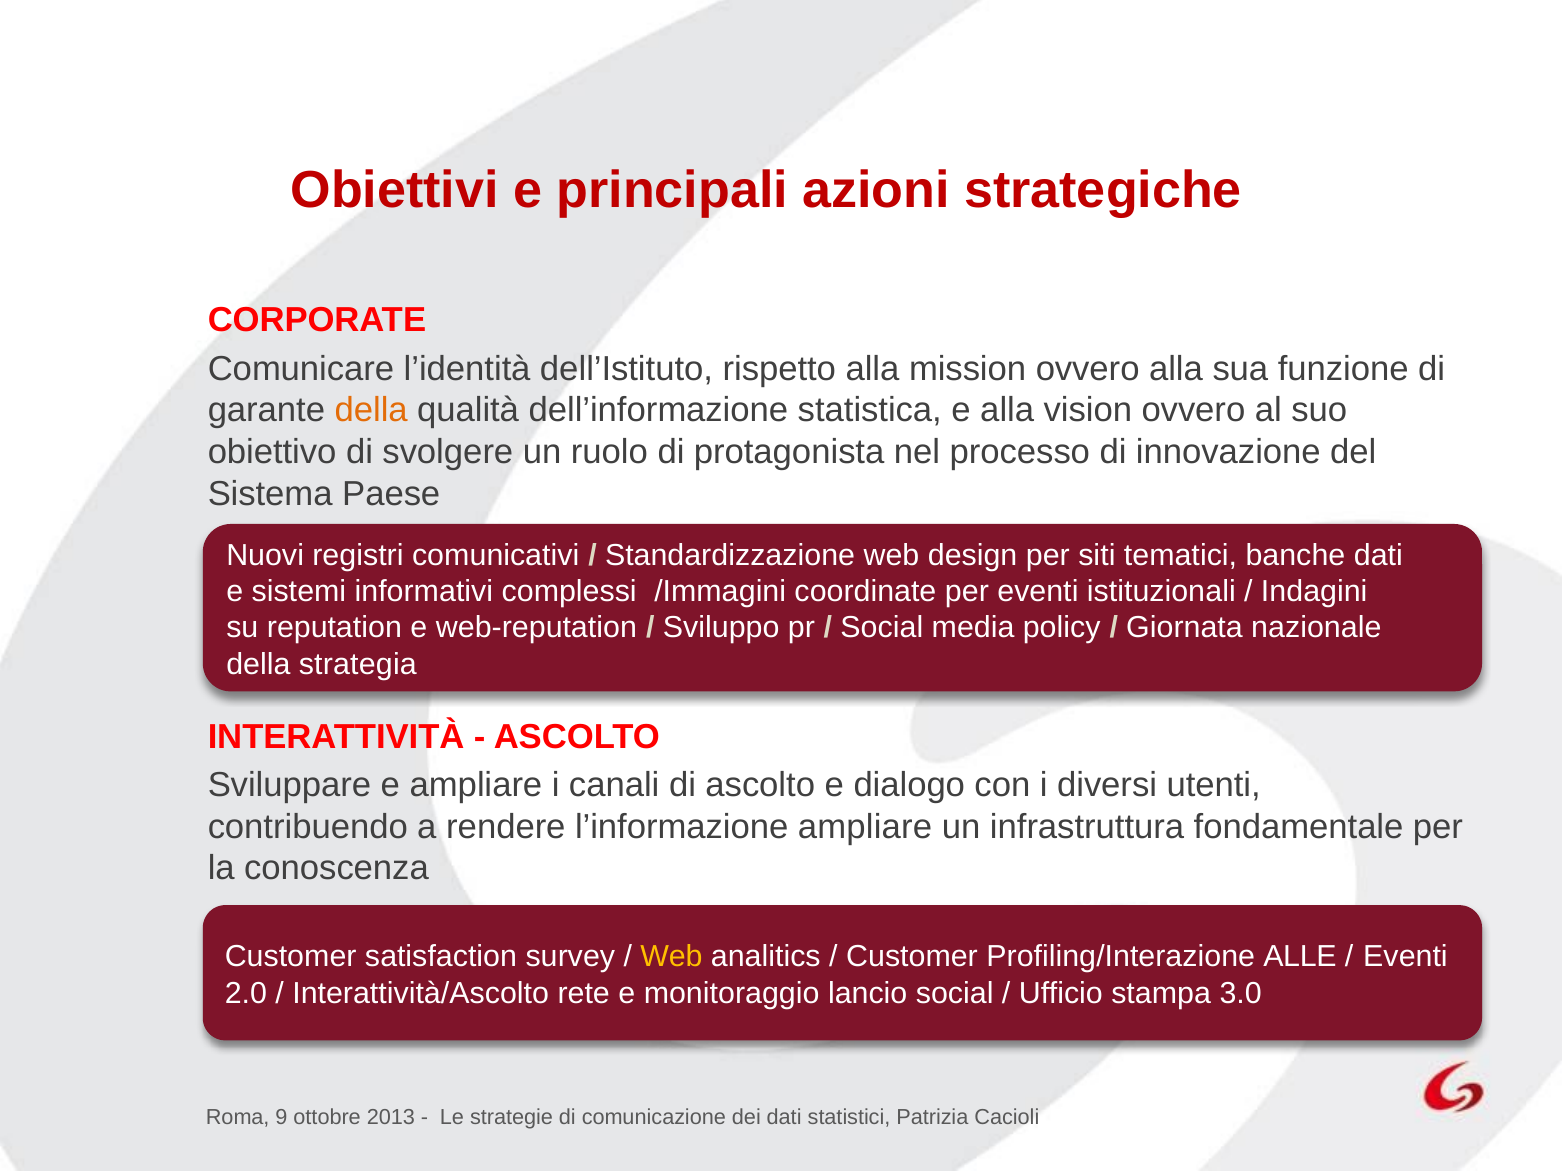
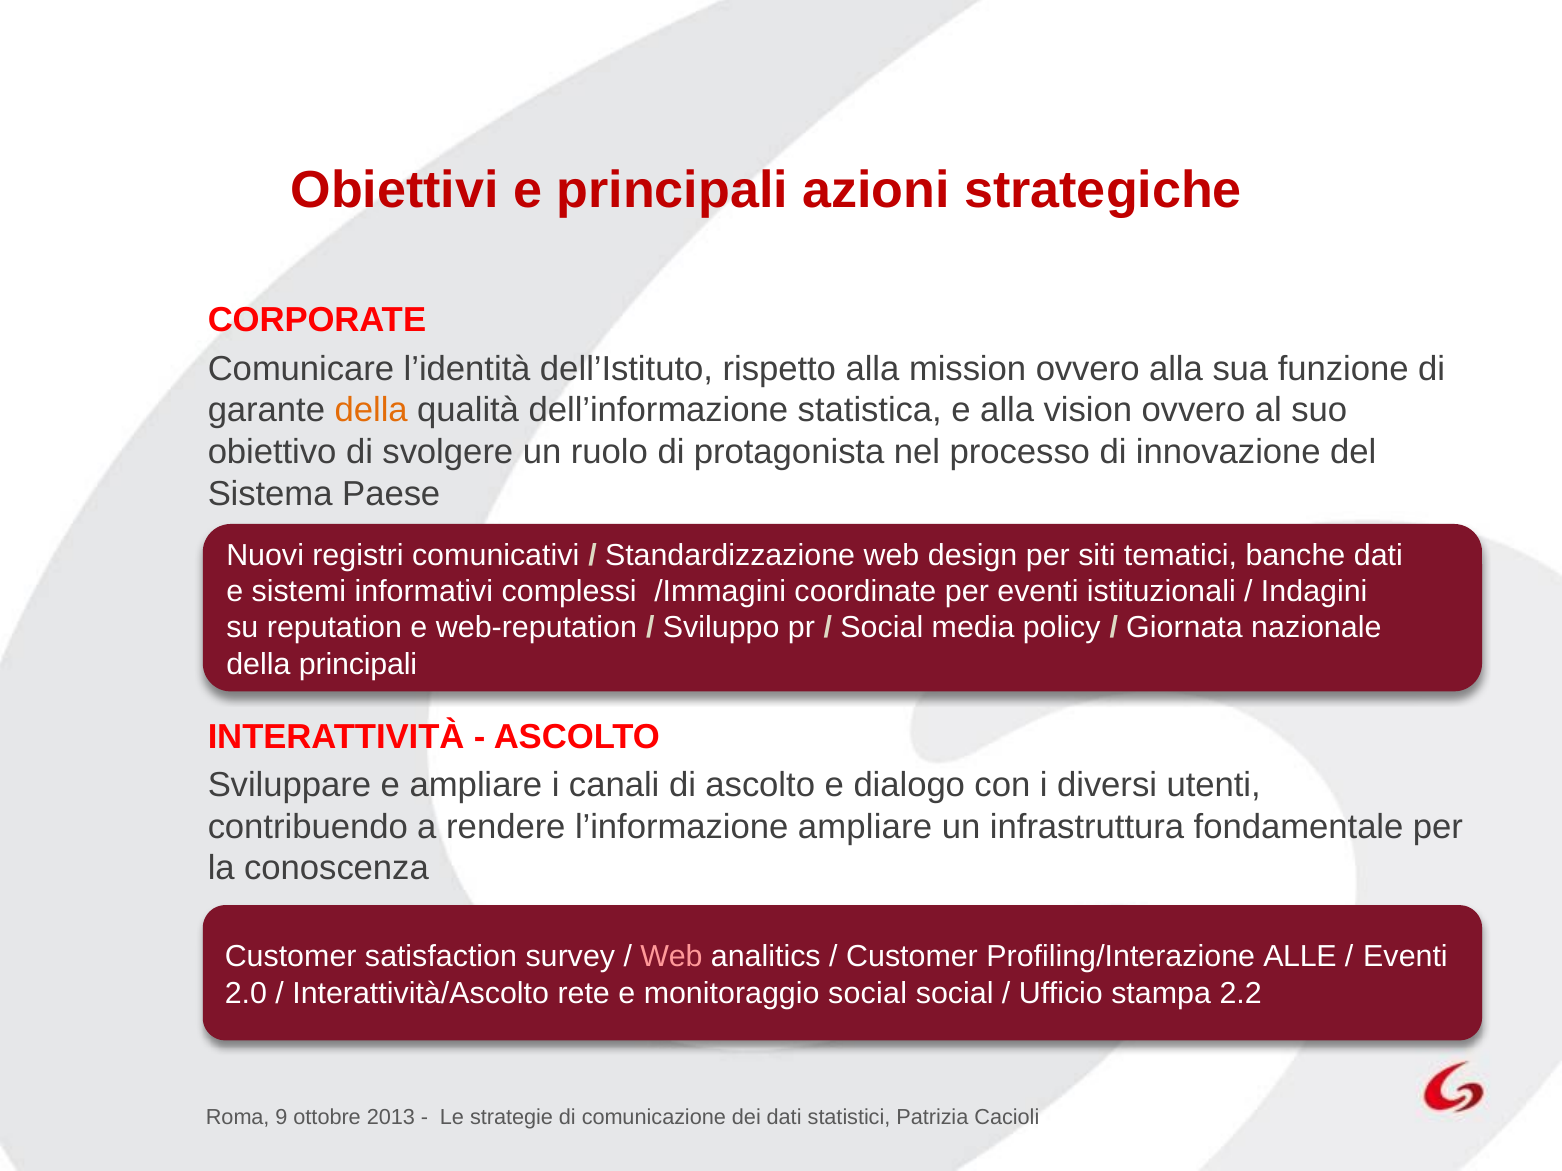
della strategia: strategia -> principali
Web at (671, 957) colour: yellow -> pink
monitoraggio lancio: lancio -> social
3.0: 3.0 -> 2.2
